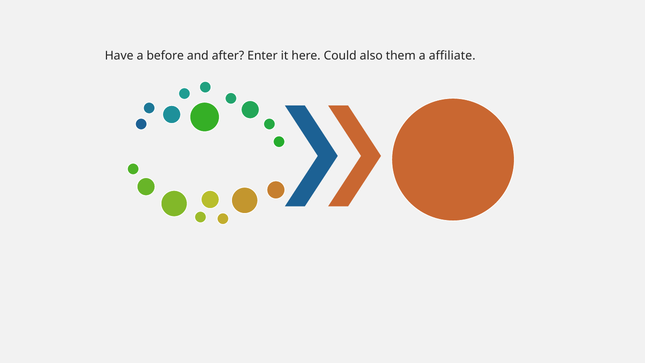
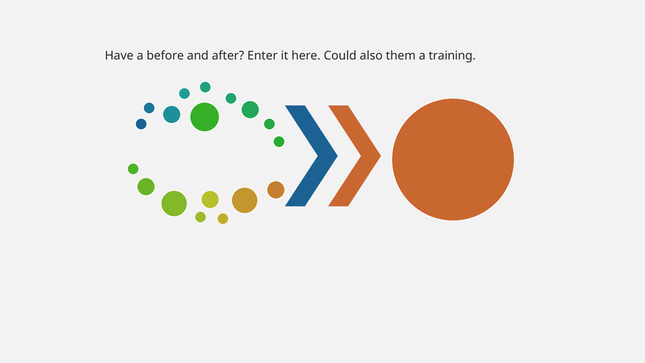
affiliate: affiliate -> training
